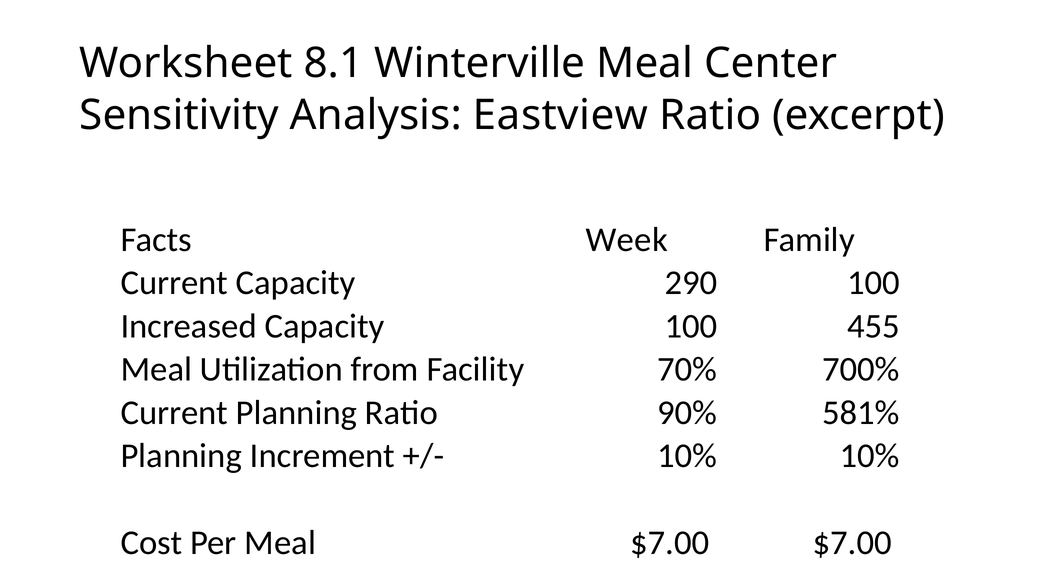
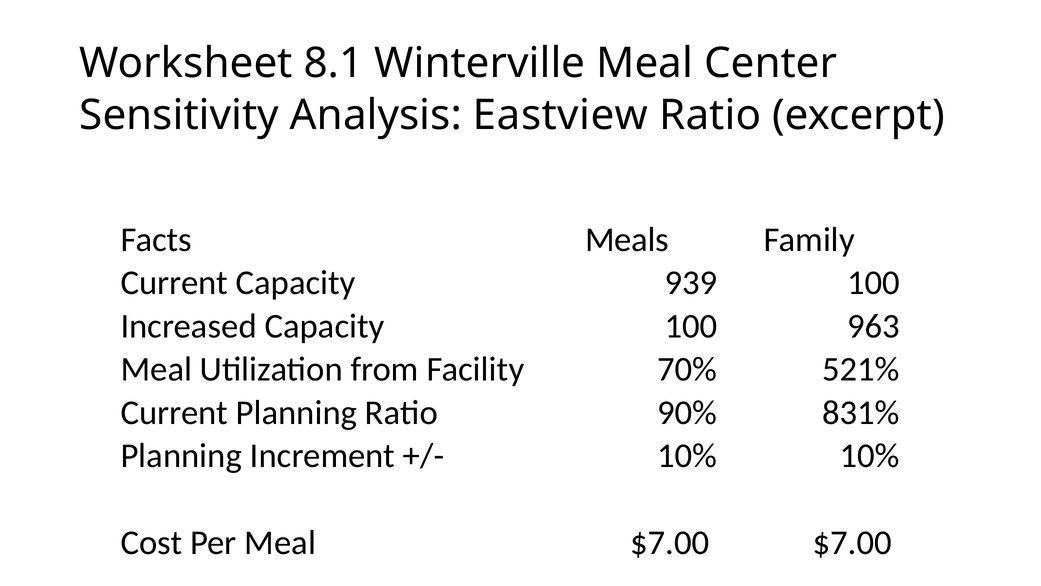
Week: Week -> Meals
290: 290 -> 939
455: 455 -> 963
700%: 700% -> 521%
581%: 581% -> 831%
